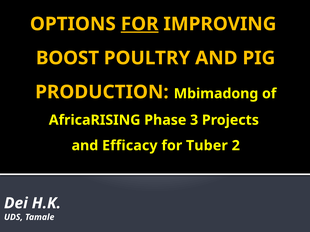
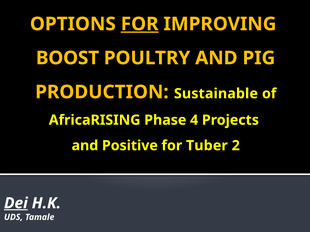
Mbimadong: Mbimadong -> Sustainable
3: 3 -> 4
Efficacy: Efficacy -> Positive
Dei underline: none -> present
